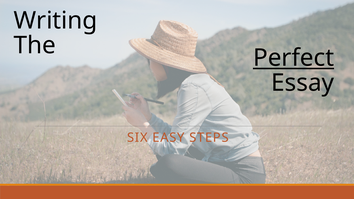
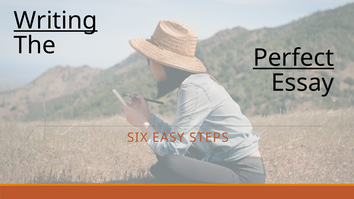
Writing underline: none -> present
